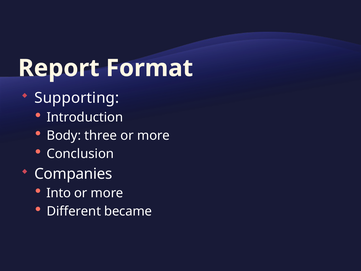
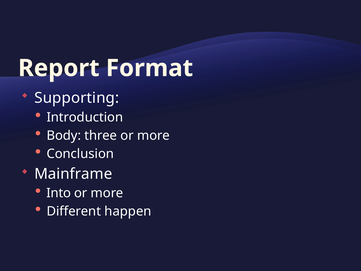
Companies: Companies -> Mainframe
became: became -> happen
